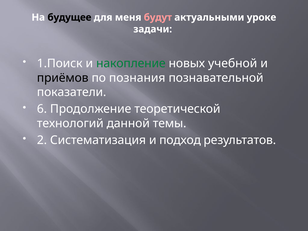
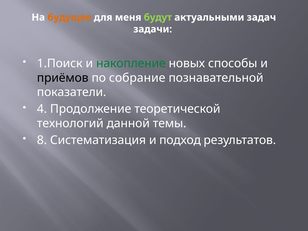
будущее colour: black -> orange
будут colour: pink -> light green
уроке: уроке -> задач
учебной: учебной -> способы
познания: познания -> собрание
6: 6 -> 4
2: 2 -> 8
